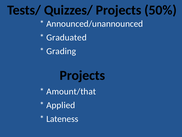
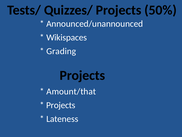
Graduated: Graduated -> Wikispaces
Applied at (61, 105): Applied -> Projects
